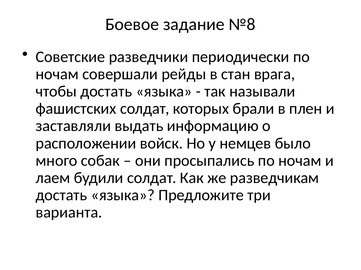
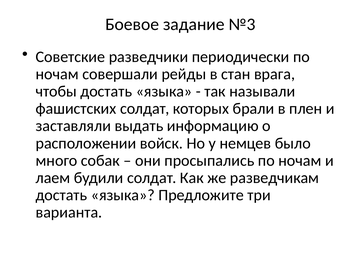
№8: №8 -> №3
